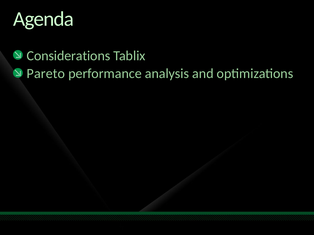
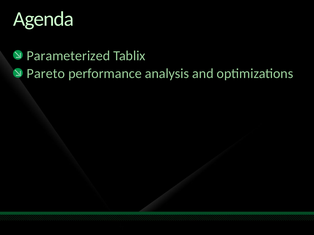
Considerations: Considerations -> Parameterized
